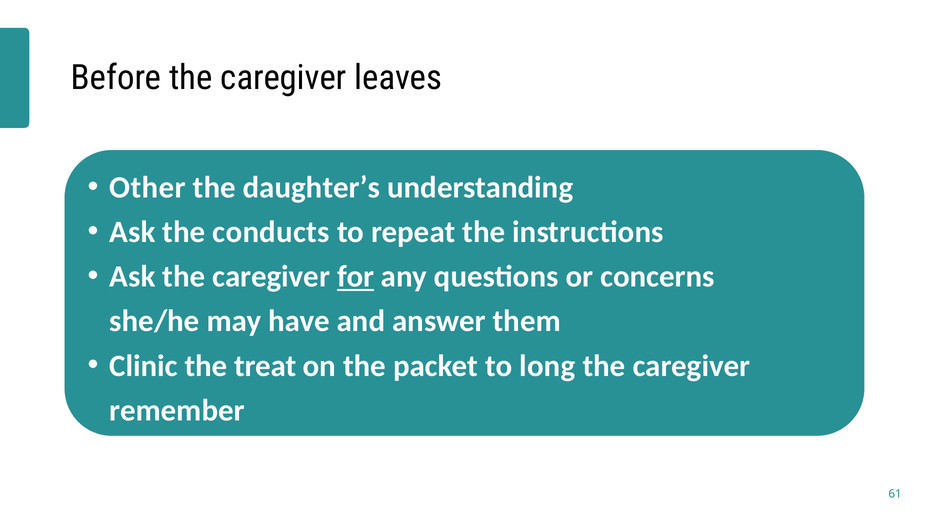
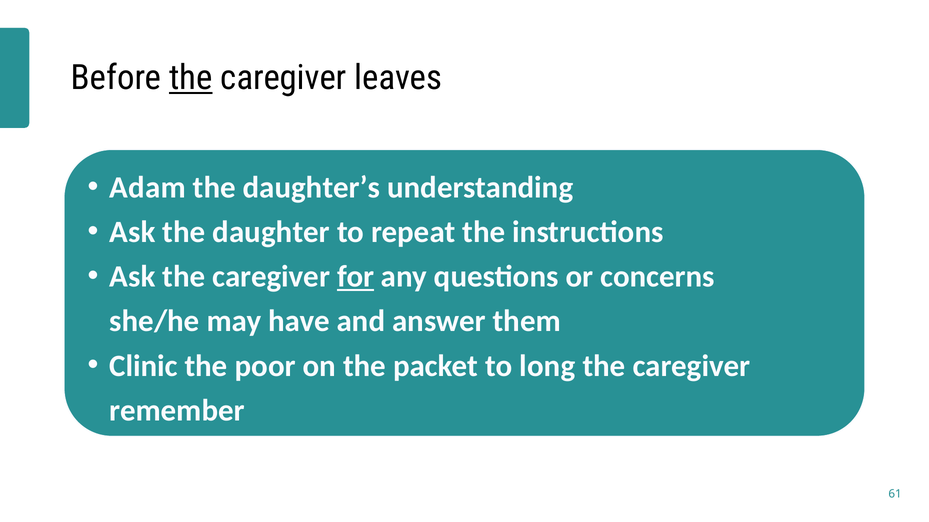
the at (191, 78) underline: none -> present
Other: Other -> Adam
conducts: conducts -> daughter
treat: treat -> poor
